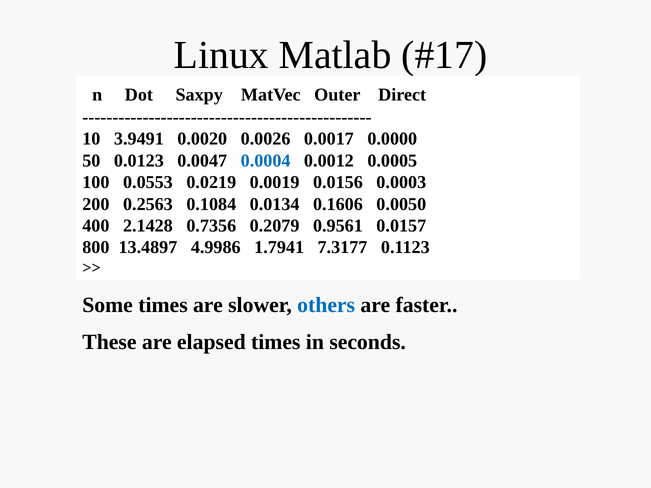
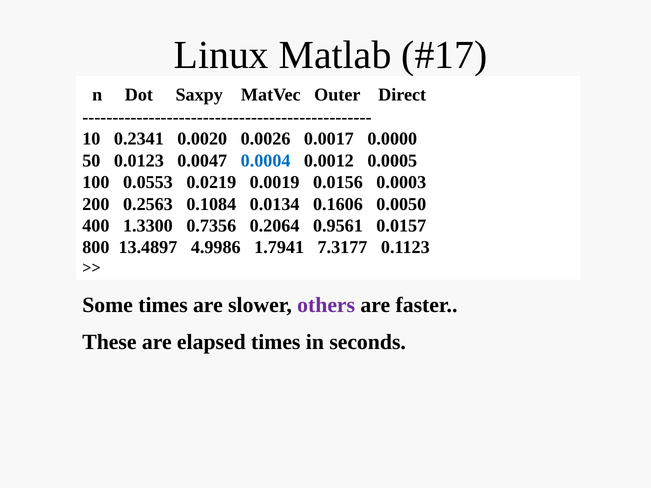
3.9491: 3.9491 -> 0.2341
2.1428: 2.1428 -> 1.3300
0.2079: 0.2079 -> 0.2064
others colour: blue -> purple
